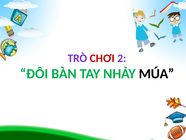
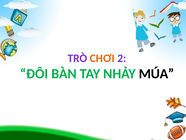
CHƠI colour: red -> orange
